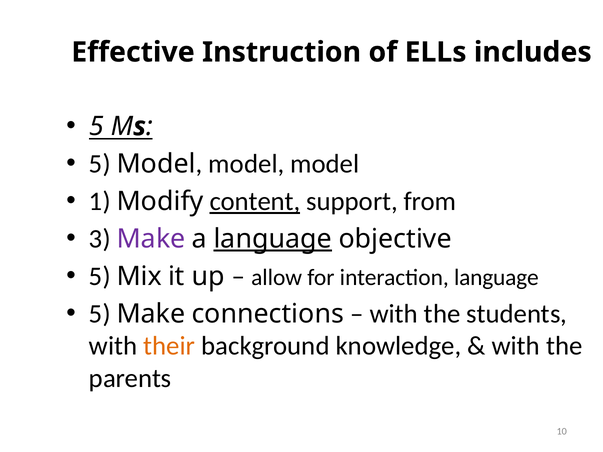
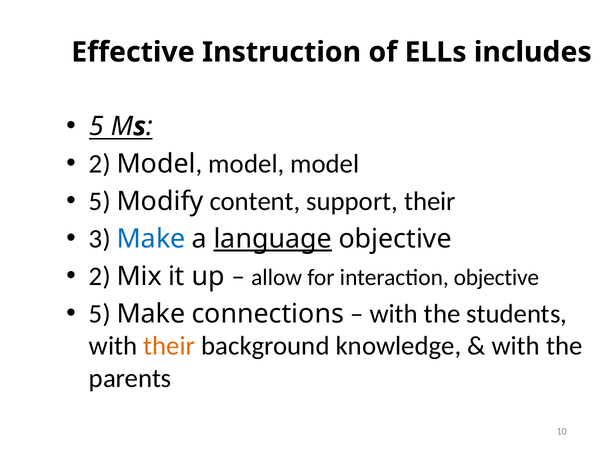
5 at (100, 164): 5 -> 2
1 at (100, 202): 1 -> 5
content underline: present -> none
support from: from -> their
Make at (151, 239) colour: purple -> blue
5 at (100, 277): 5 -> 2
interaction language: language -> objective
